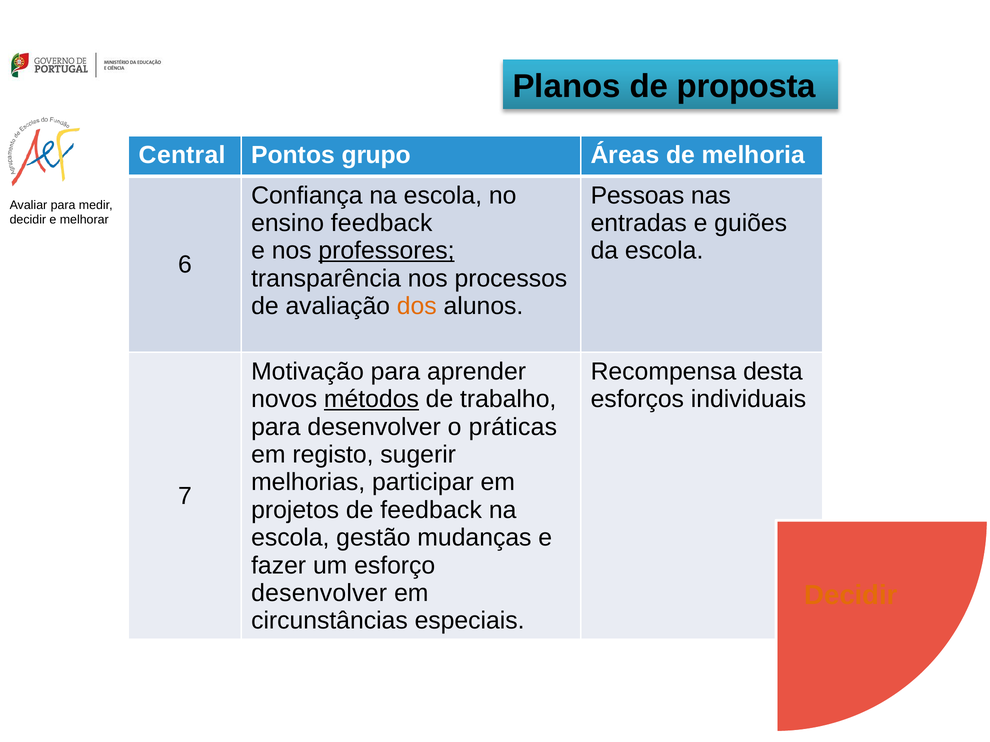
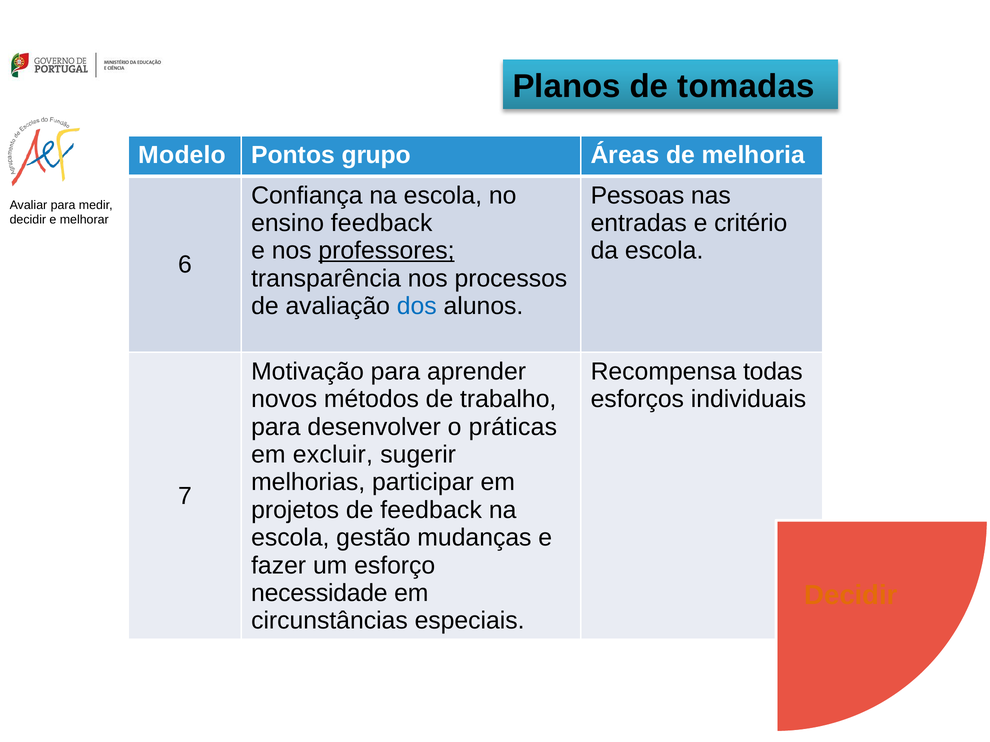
proposta: proposta -> tomadas
Central: Central -> Modelo
guiões: guiões -> critério
dos colour: orange -> blue
desta: desta -> todas
métodos underline: present -> none
registo: registo -> excluir
desenvolver at (319, 593): desenvolver -> necessidade
